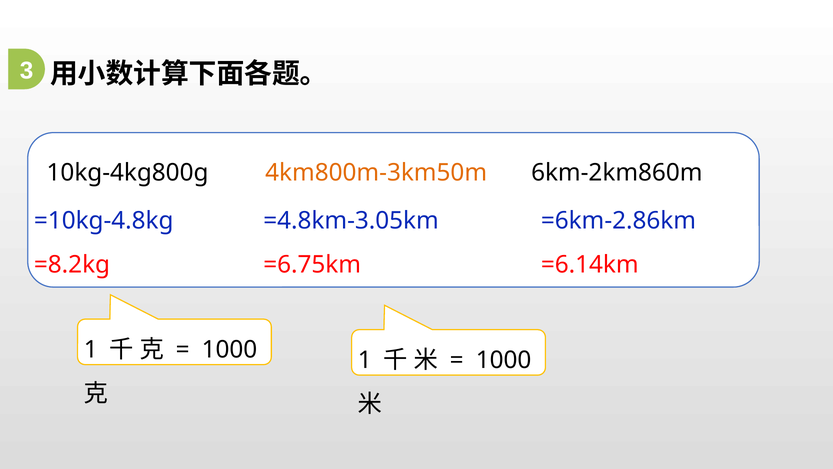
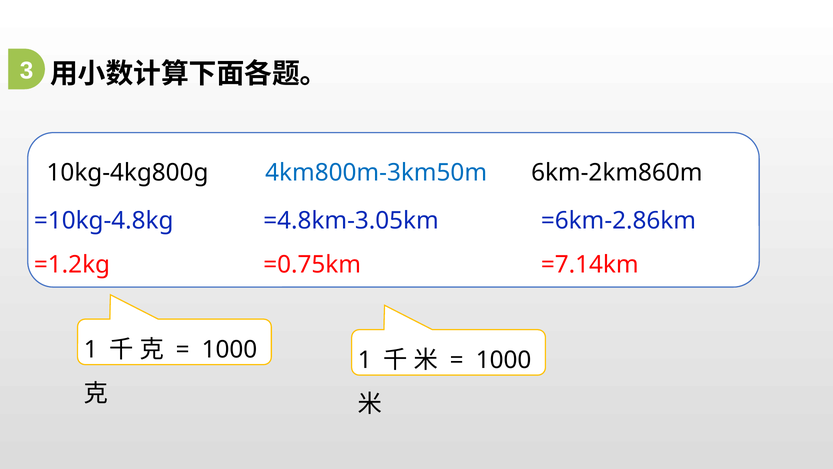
4km800m-3km50m colour: orange -> blue
=8.2kg: =8.2kg -> =1.2kg
=6.75km: =6.75km -> =0.75km
=6.14km: =6.14km -> =7.14km
